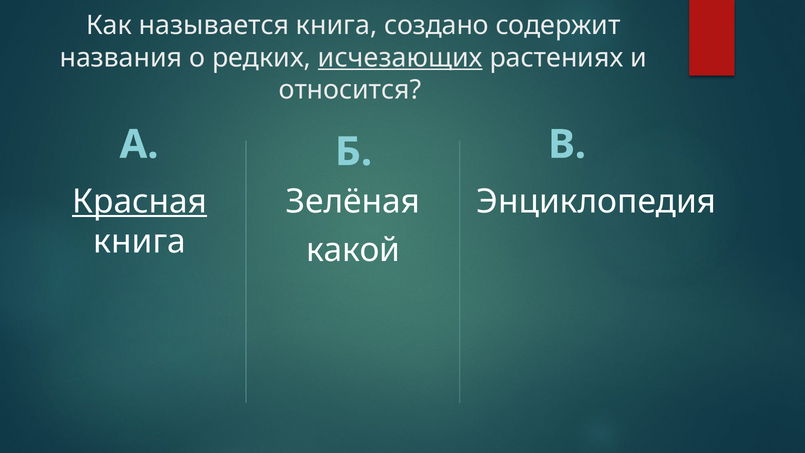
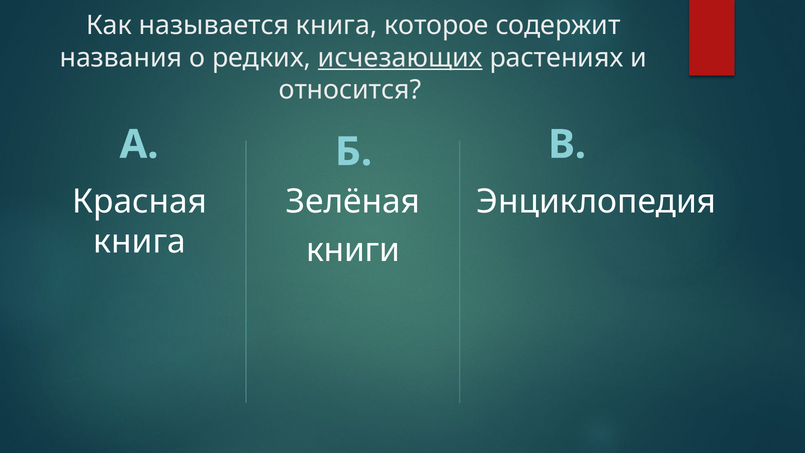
создано: создано -> которое
Красная underline: present -> none
какой: какой -> книги
